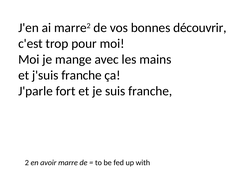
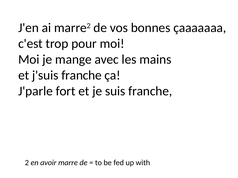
découvrir: découvrir -> çaaaaaaa
